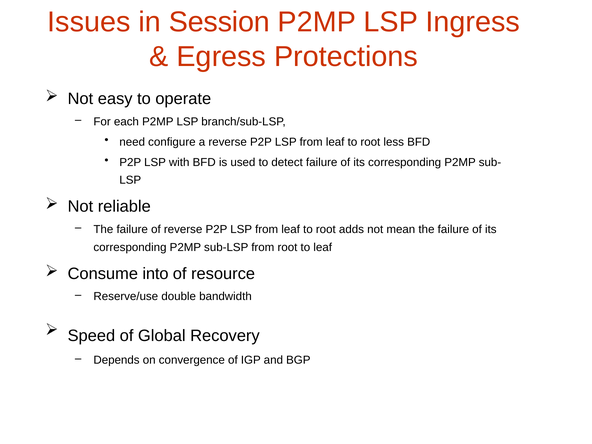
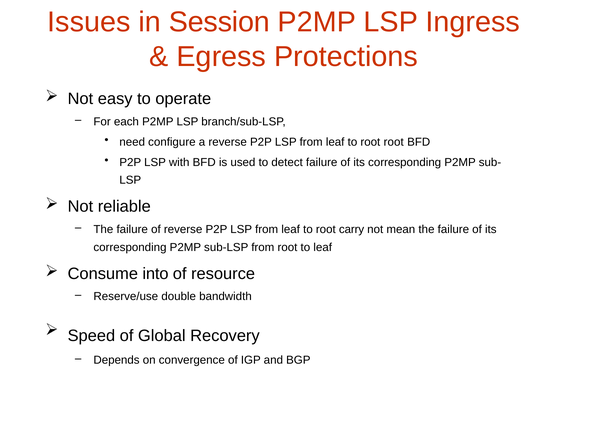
root less: less -> root
adds: adds -> carry
